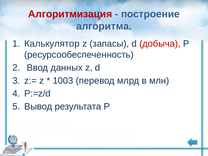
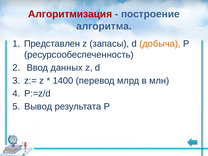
Калькулятор: Калькулятор -> Представлен
добыча colour: red -> orange
1003: 1003 -> 1400
